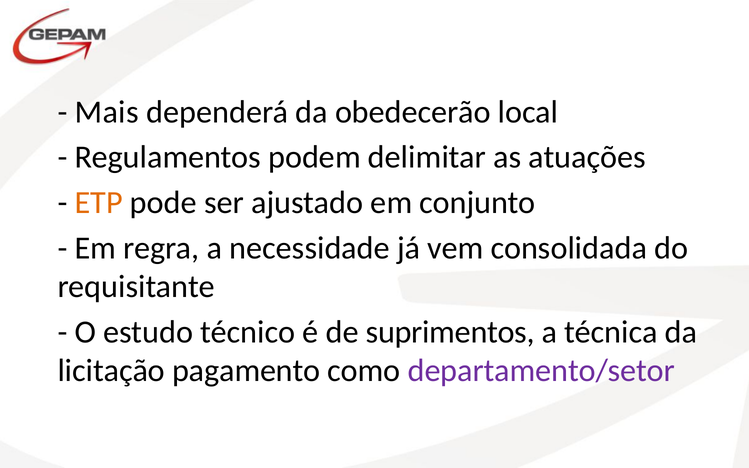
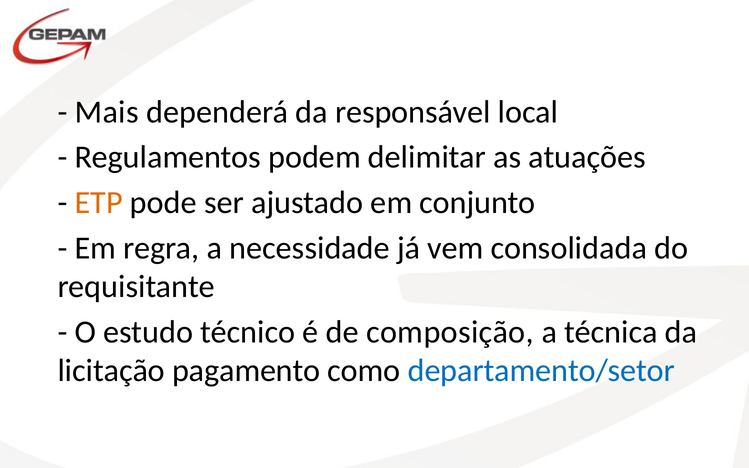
obedecerão: obedecerão -> responsável
suprimentos: suprimentos -> composição
departamento/setor colour: purple -> blue
